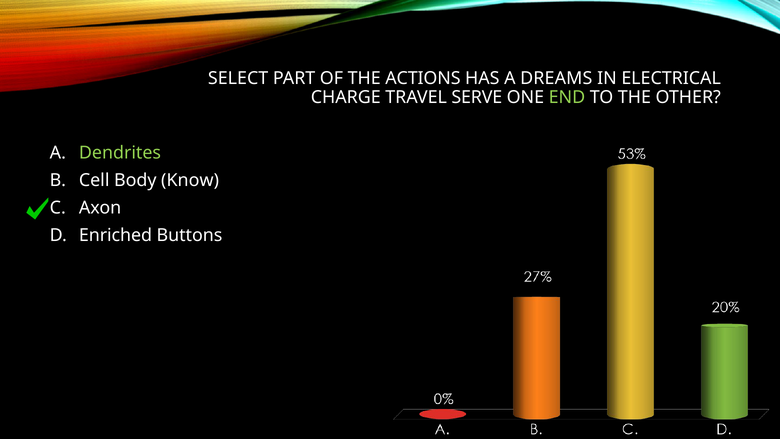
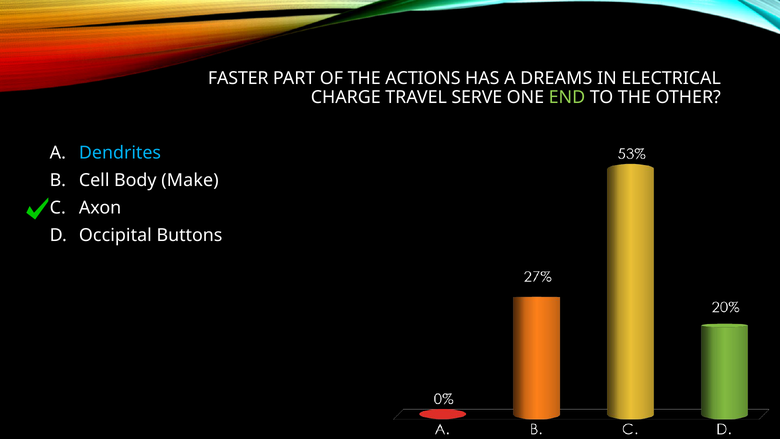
SELECT: SELECT -> FASTER
Dendrites colour: light green -> light blue
Know: Know -> Make
Enriched: Enriched -> Occipital
